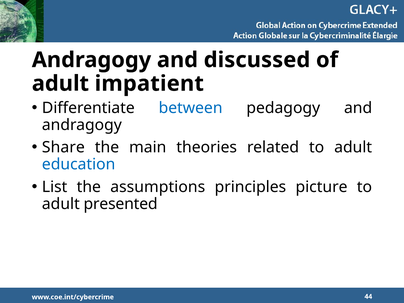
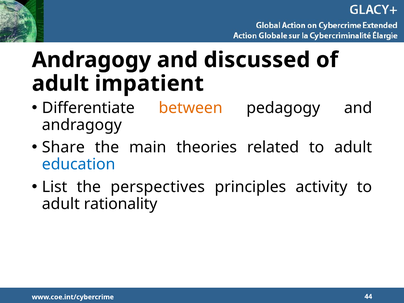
between colour: blue -> orange
assumptions: assumptions -> perspectives
picture: picture -> activity
presented: presented -> rationality
